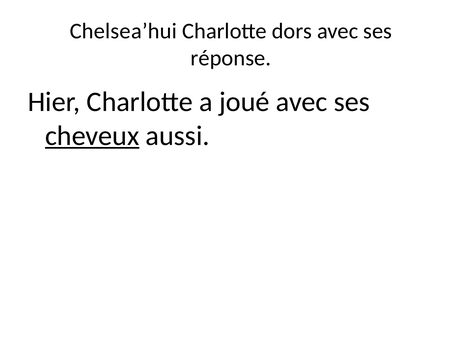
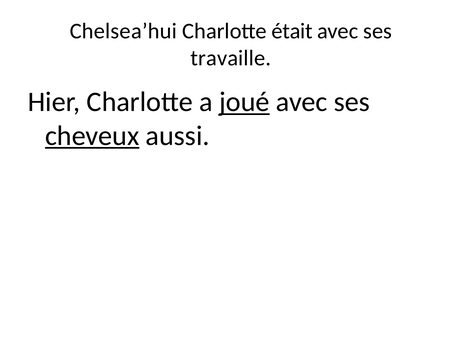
dors: dors -> était
réponse: réponse -> travaille
joué underline: none -> present
